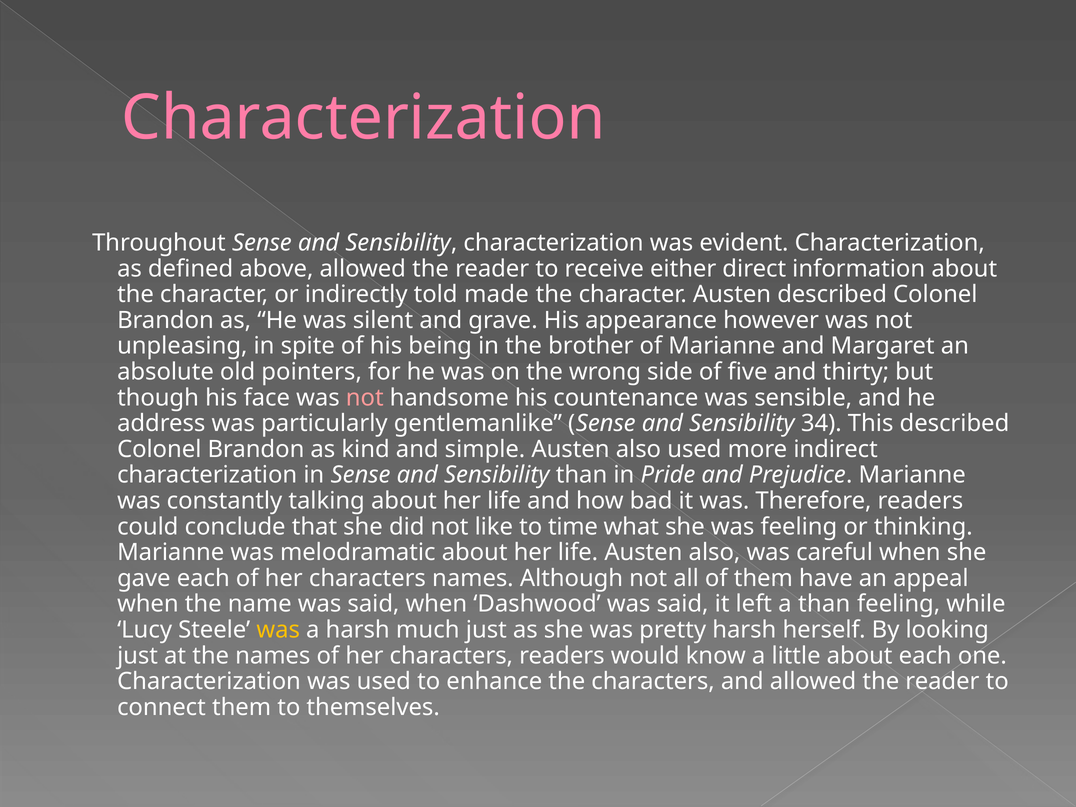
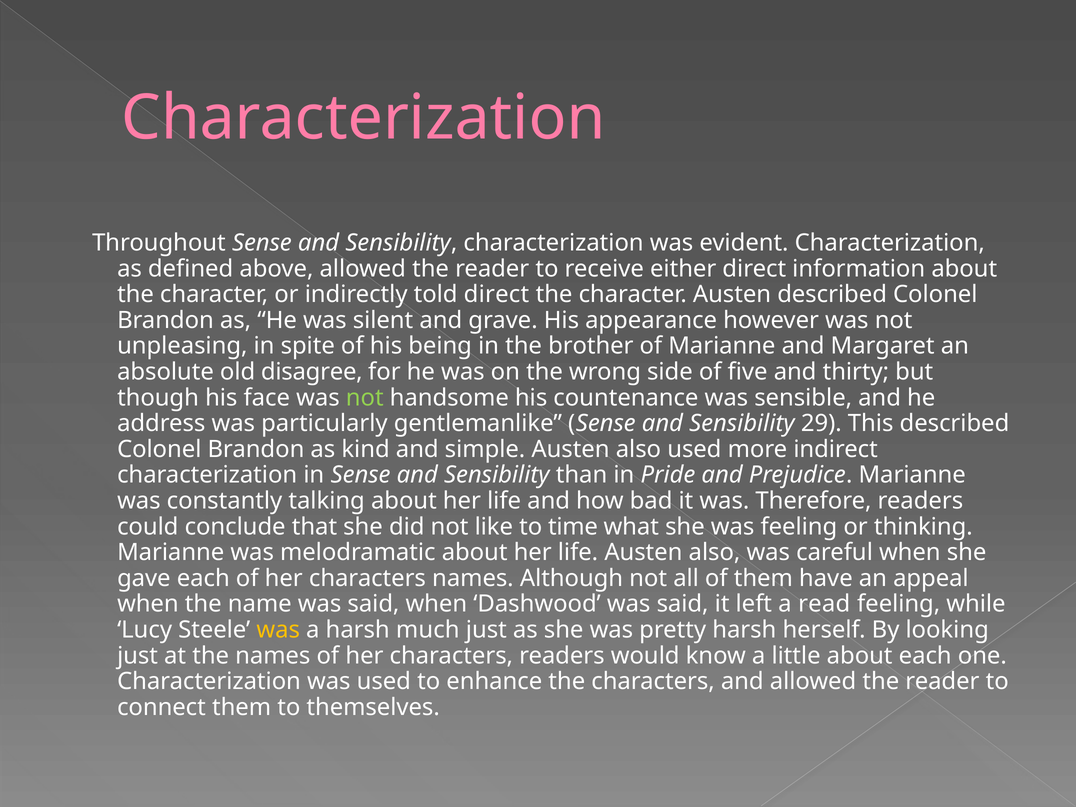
told made: made -> direct
pointers: pointers -> disagree
not at (365, 398) colour: pink -> light green
34: 34 -> 29
a than: than -> read
